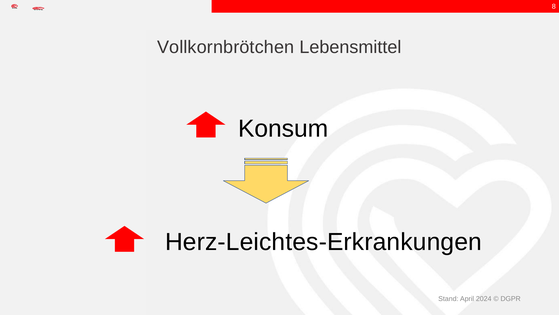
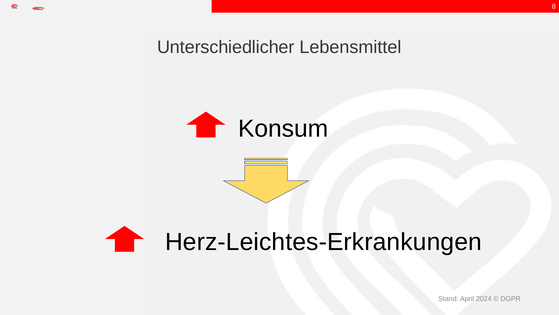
Vollkornbrötchen: Vollkornbrötchen -> Unterschiedlicher
